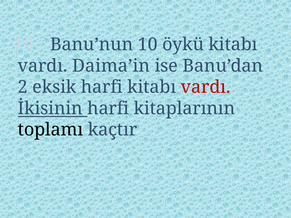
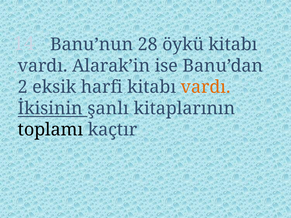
10: 10 -> 28
Daima’in: Daima’in -> Alarak’in
vardı at (206, 87) colour: red -> orange
İkisinin harfi: harfi -> şanlı
